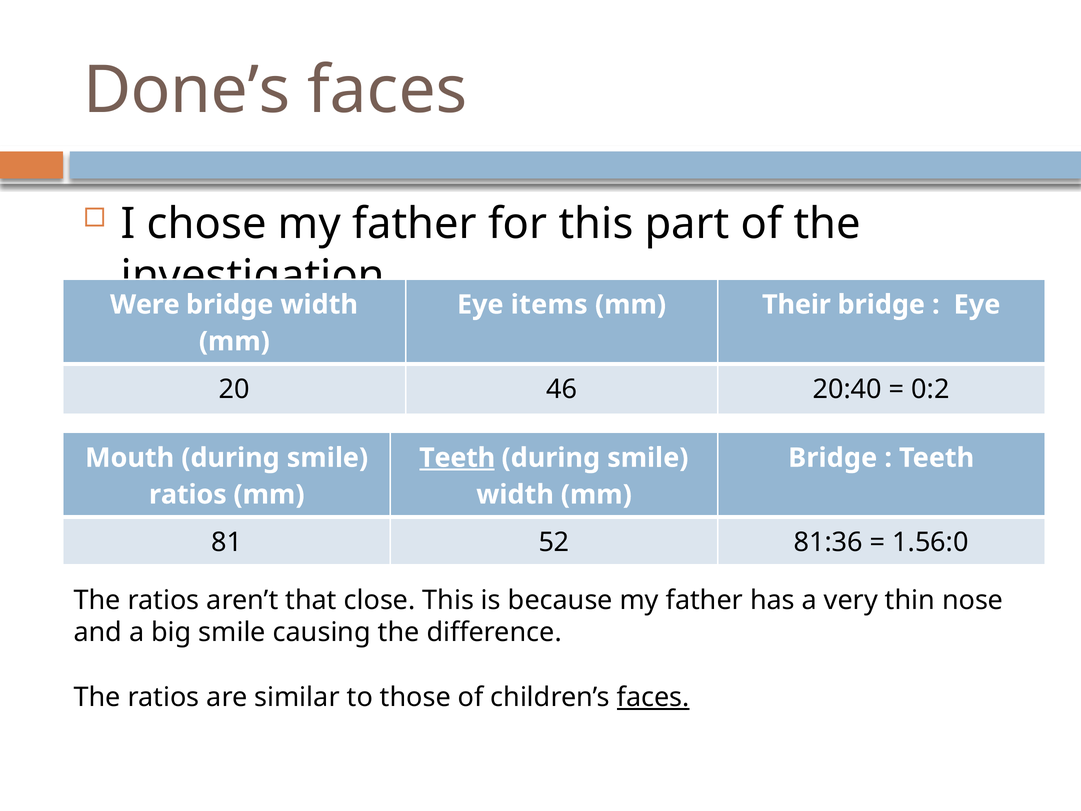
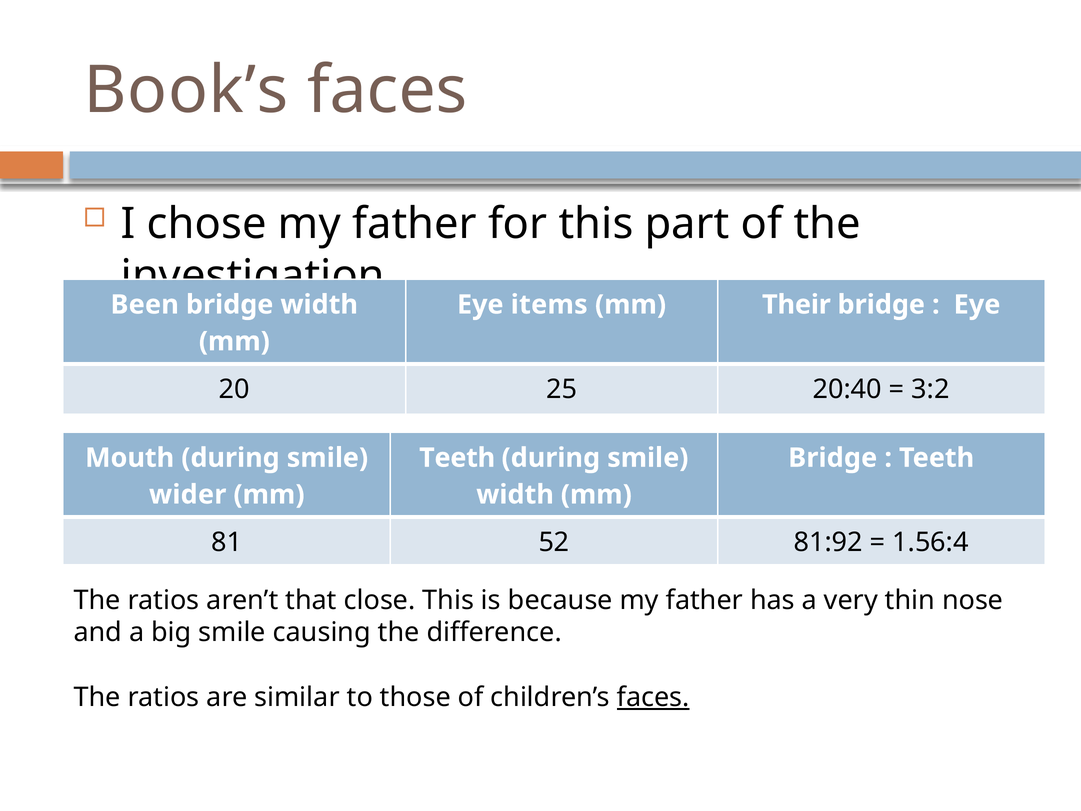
Done’s: Done’s -> Book’s
Were: Were -> Been
46: 46 -> 25
0:2: 0:2 -> 3:2
Teeth at (457, 458) underline: present -> none
ratios at (188, 494): ratios -> wider
81:36: 81:36 -> 81:92
1.56:0: 1.56:0 -> 1.56:4
